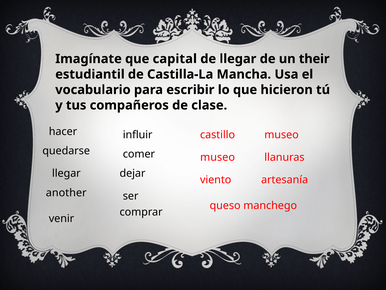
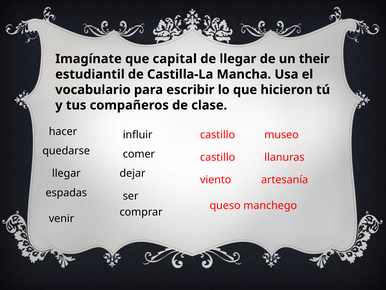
museo at (218, 157): museo -> castillo
another: another -> espadas
